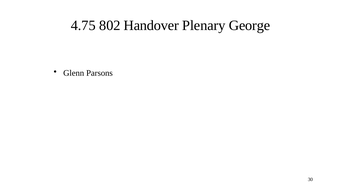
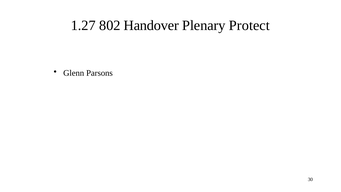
4.75: 4.75 -> 1.27
George: George -> Protect
